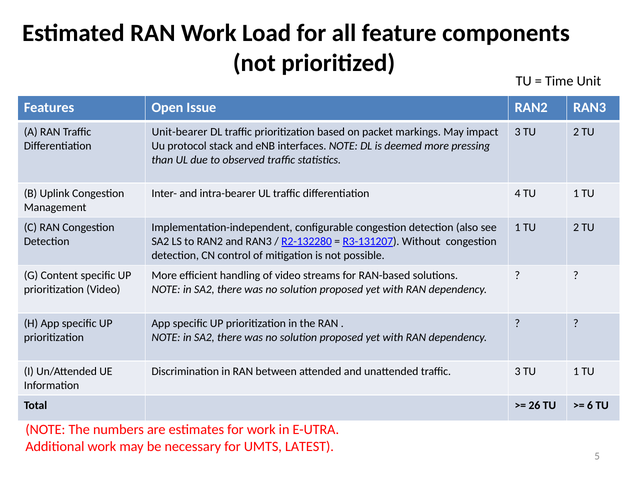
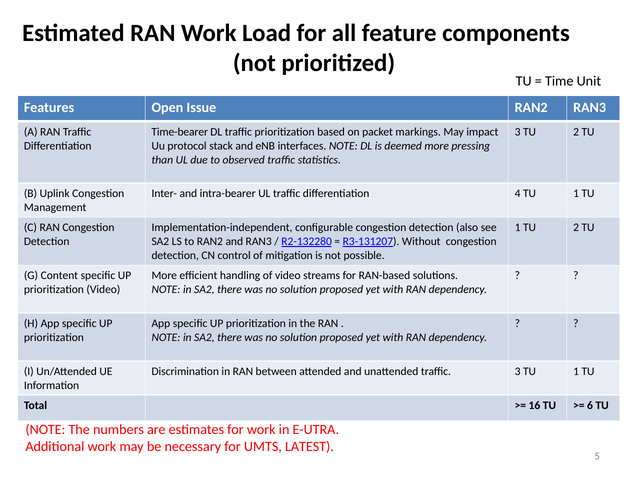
Unit-bearer: Unit-bearer -> Time-bearer
26: 26 -> 16
